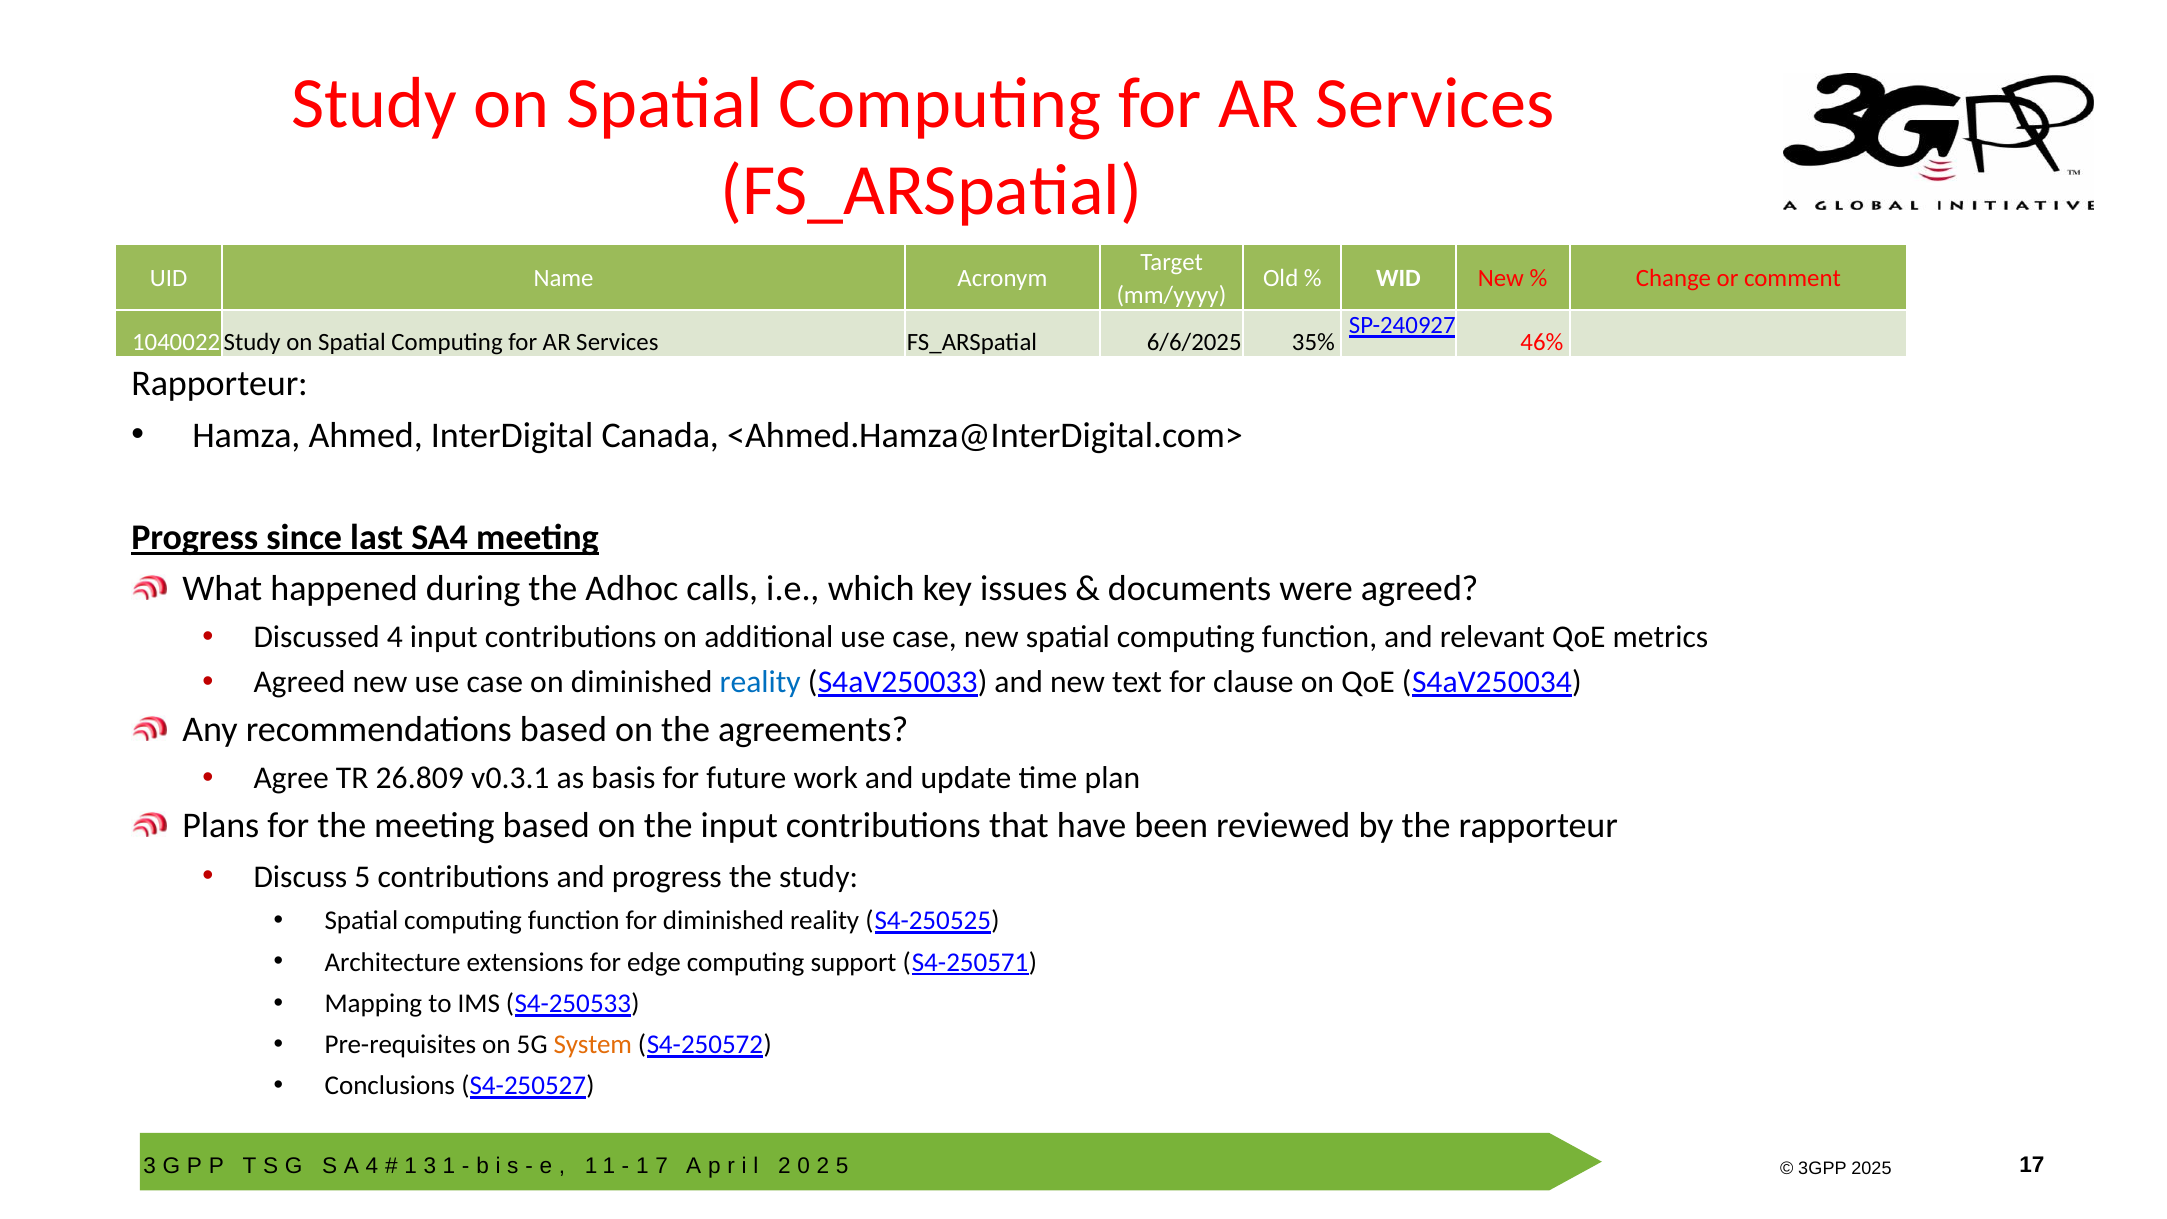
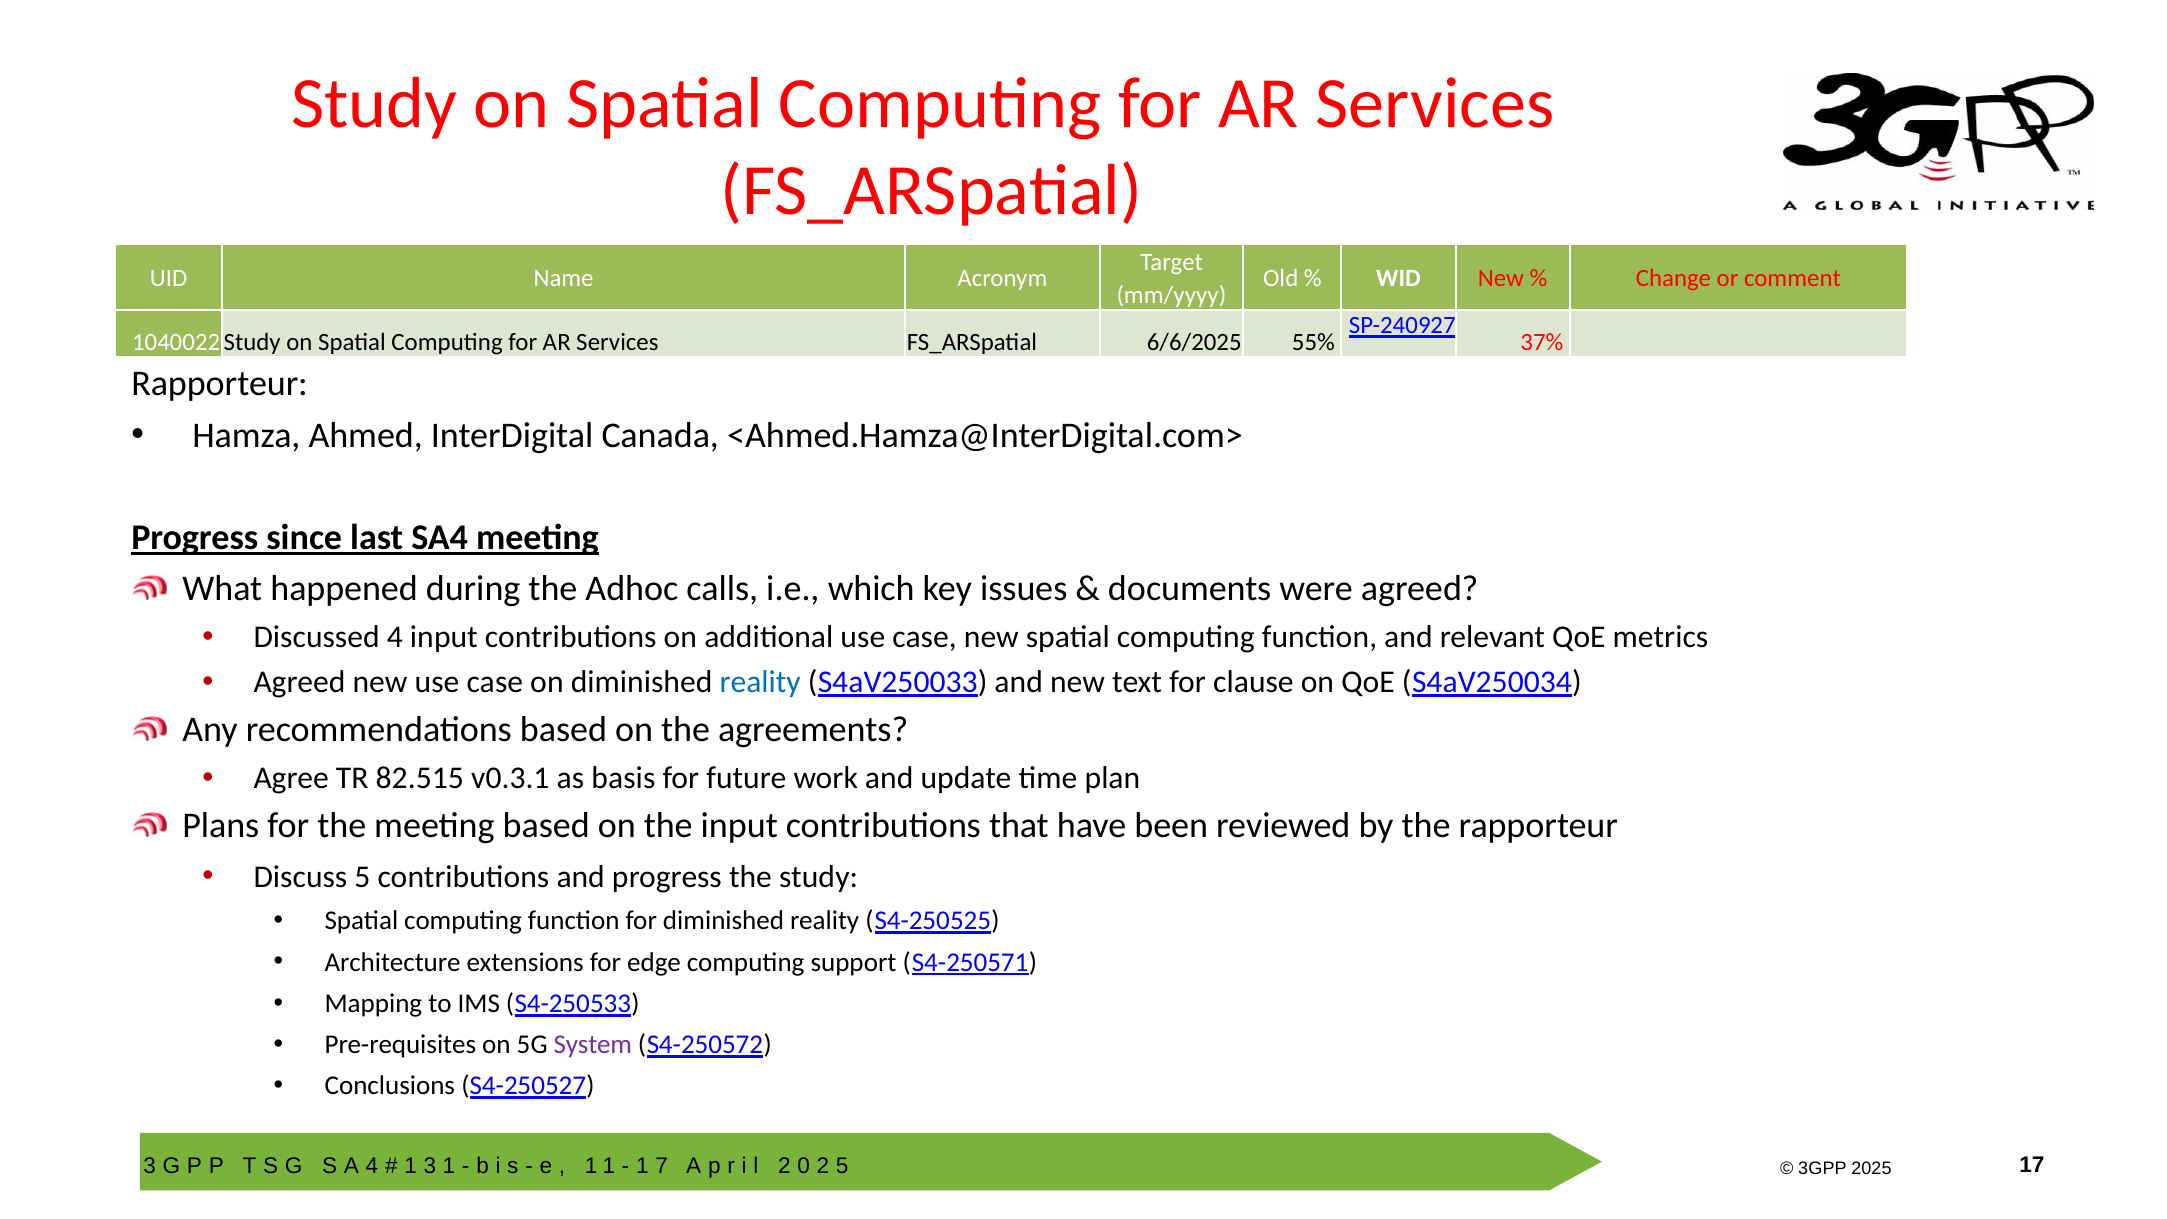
35%: 35% -> 55%
46%: 46% -> 37%
26.809: 26.809 -> 82.515
System colour: orange -> purple
